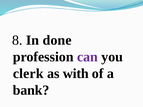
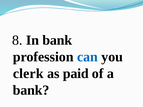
In done: done -> bank
can colour: purple -> blue
with: with -> paid
